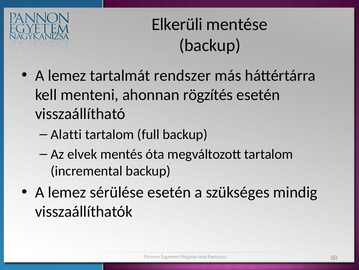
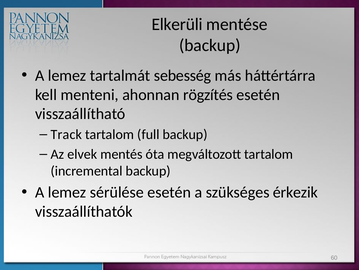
rendszer: rendszer -> sebesség
Alatti: Alatti -> Track
mindig: mindig -> érkezik
